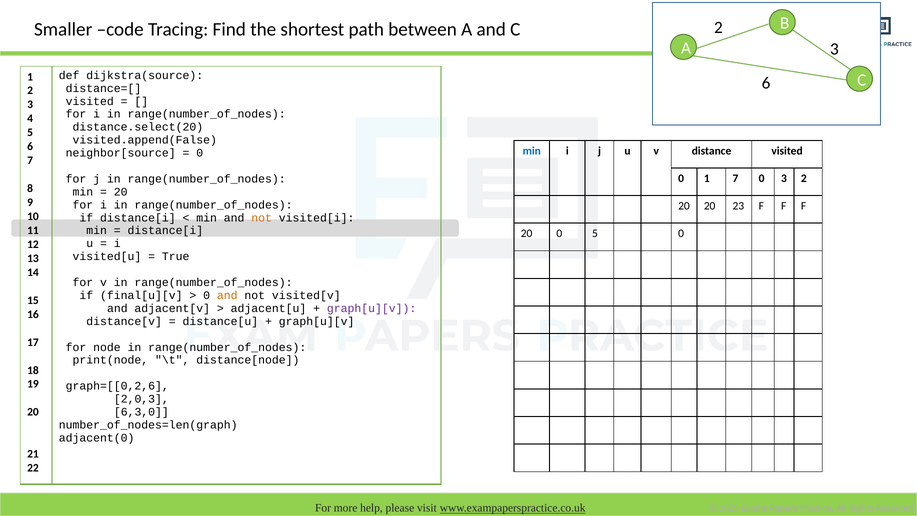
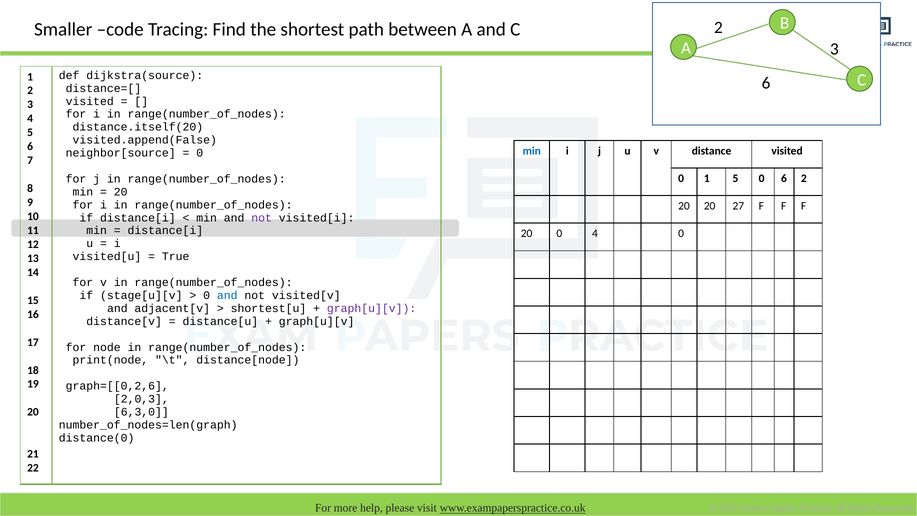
distance.select(20: distance.select(20 -> distance.itself(20
1 7: 7 -> 5
0 3: 3 -> 6
23: 23 -> 27
not at (262, 218) colour: orange -> purple
0 5: 5 -> 4
final[u][v: final[u][v -> stage[u][v
and at (227, 295) colour: orange -> blue
adjacent[u: adjacent[u -> shortest[u
adjacent(0: adjacent(0 -> distance(0
